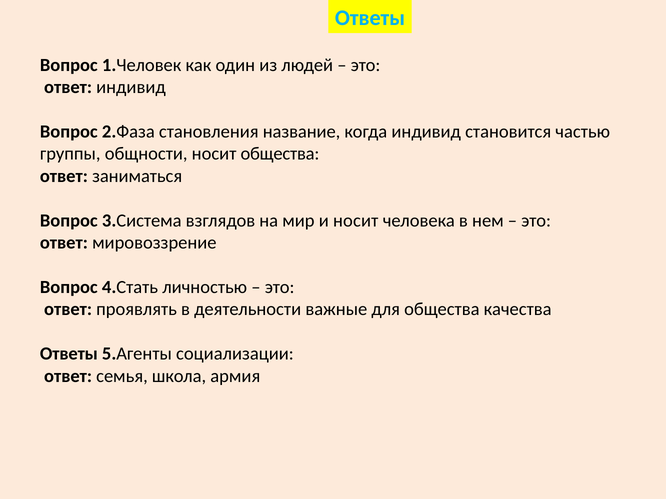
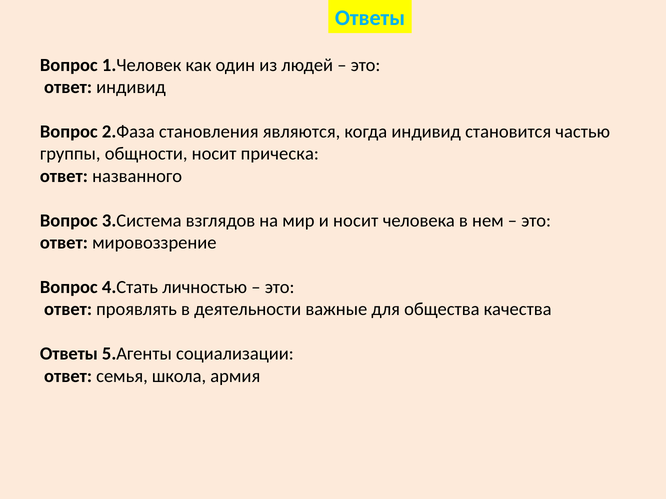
название: название -> являются
носит общества: общества -> прическа
заниматься: заниматься -> названного
